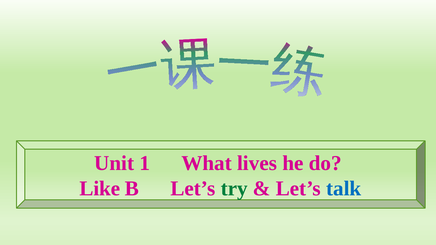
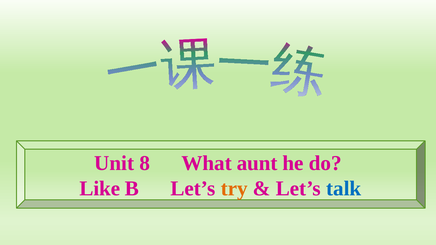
1: 1 -> 8
lives: lives -> aunt
try colour: green -> orange
